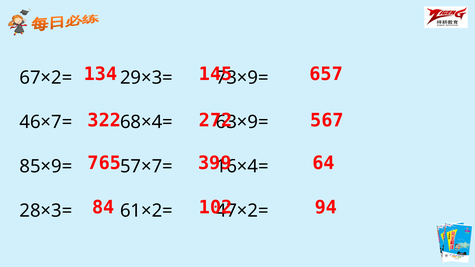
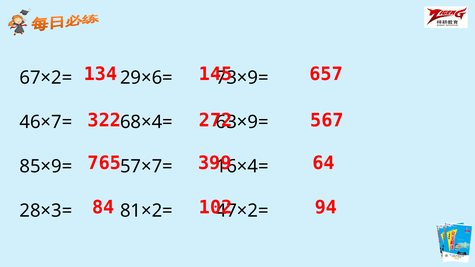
29×3=: 29×3= -> 29×6=
61×2=: 61×2= -> 81×2=
